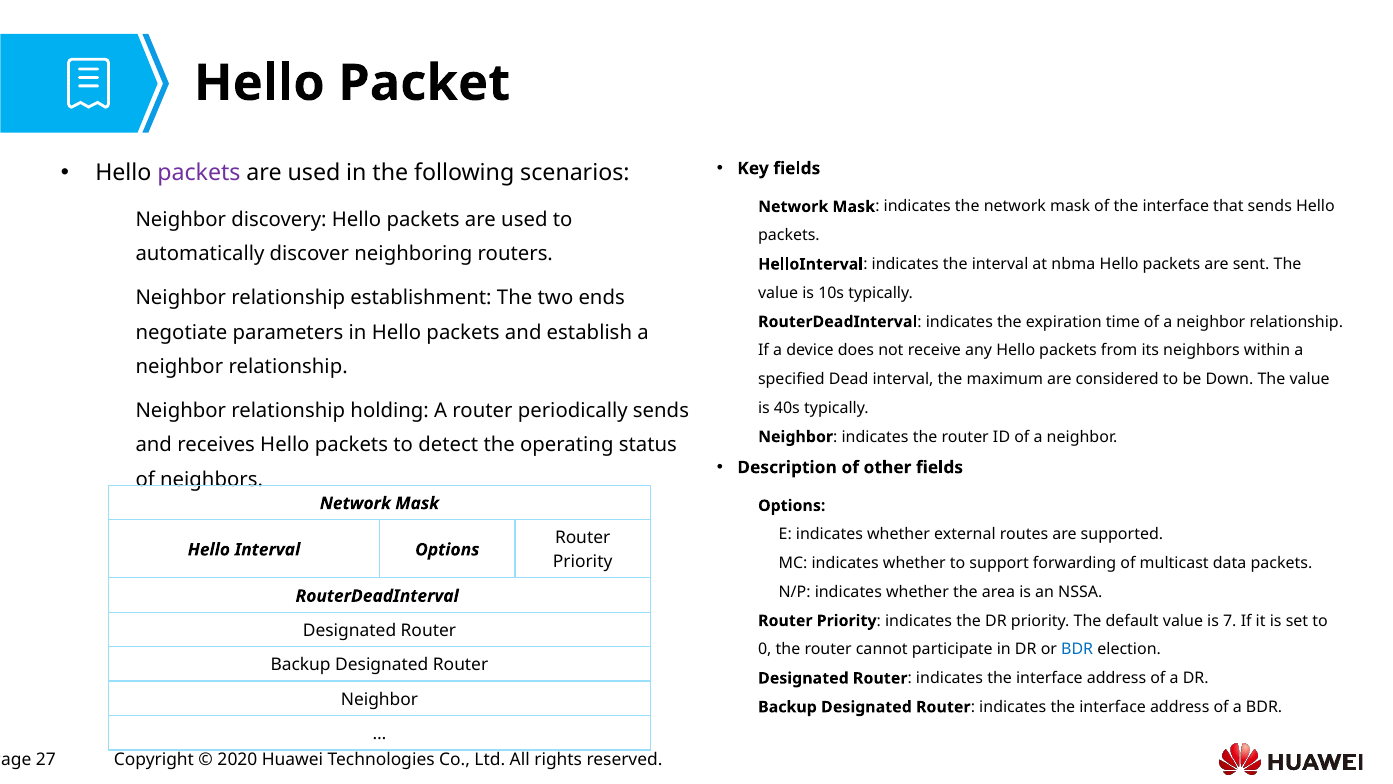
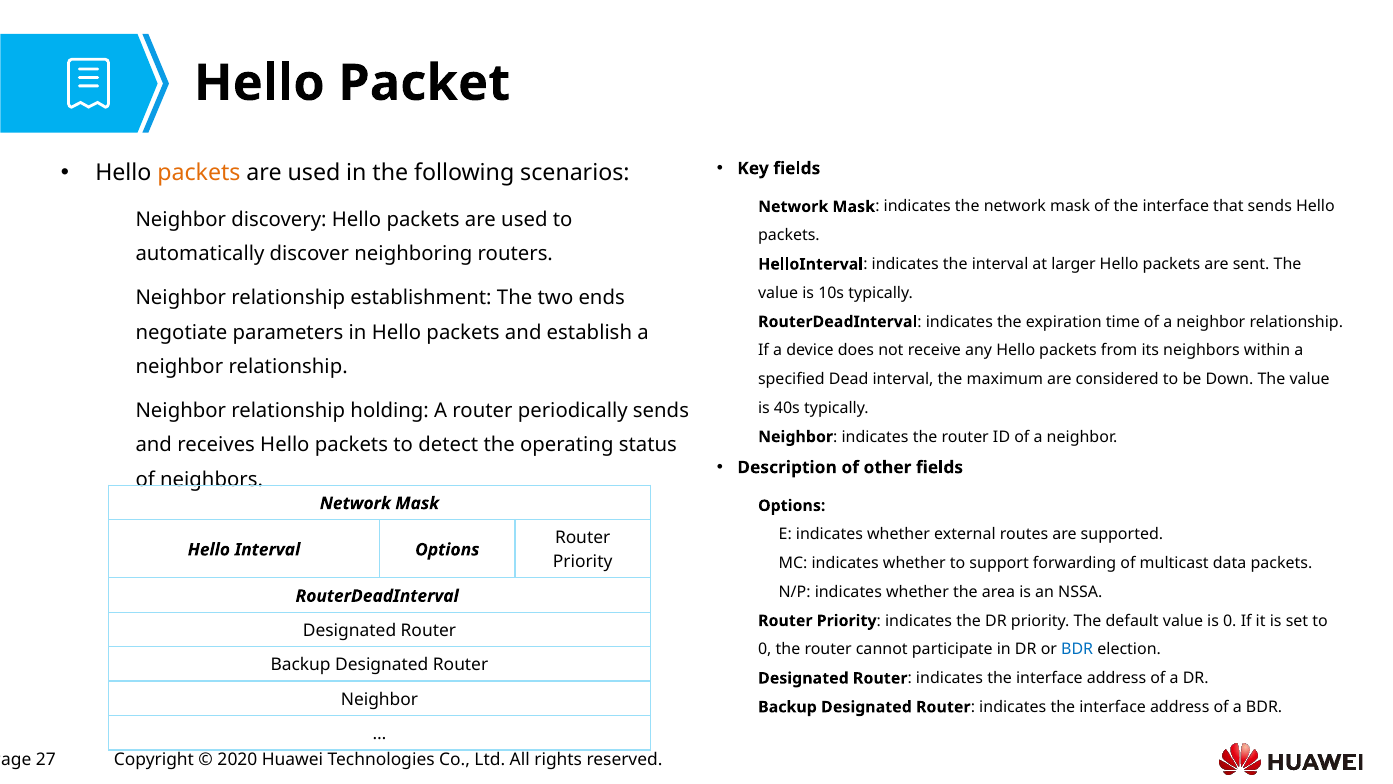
packets at (199, 173) colour: purple -> orange
nbma: nbma -> larger
is 7: 7 -> 0
